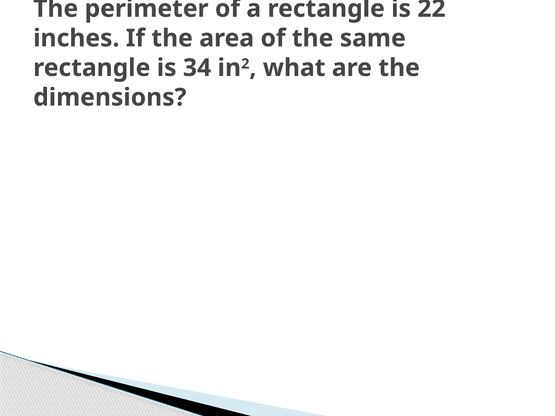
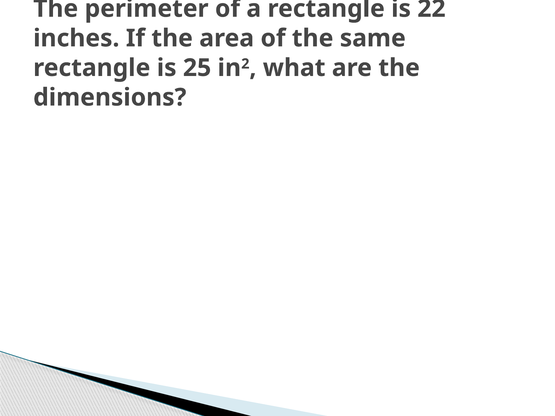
34: 34 -> 25
